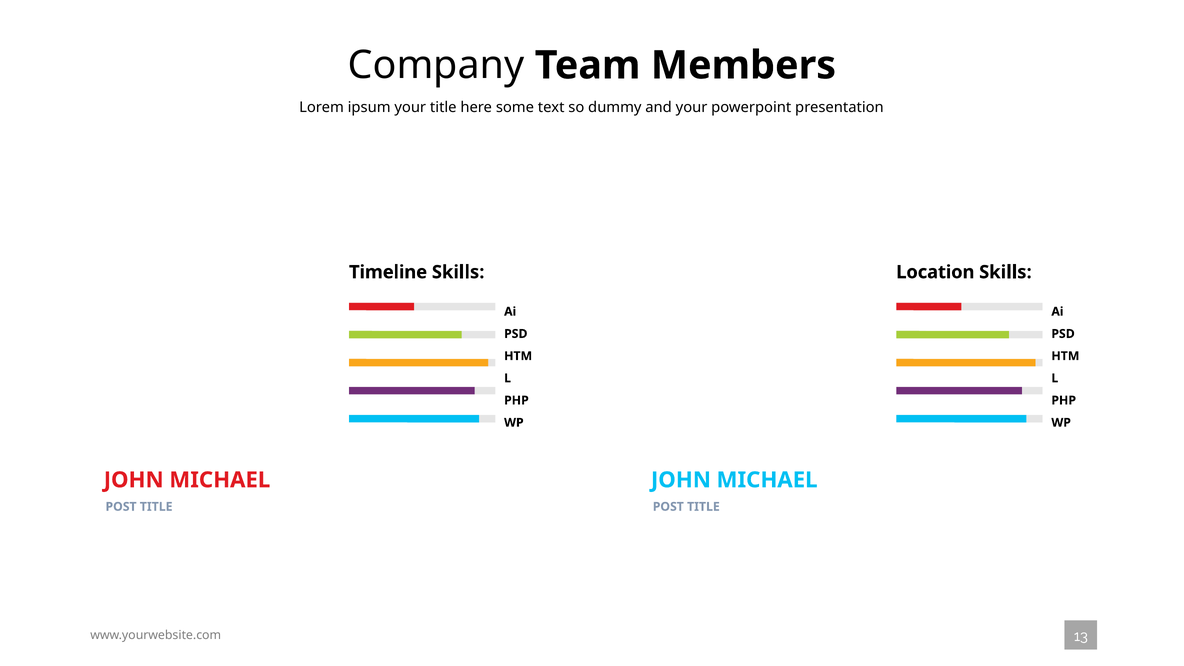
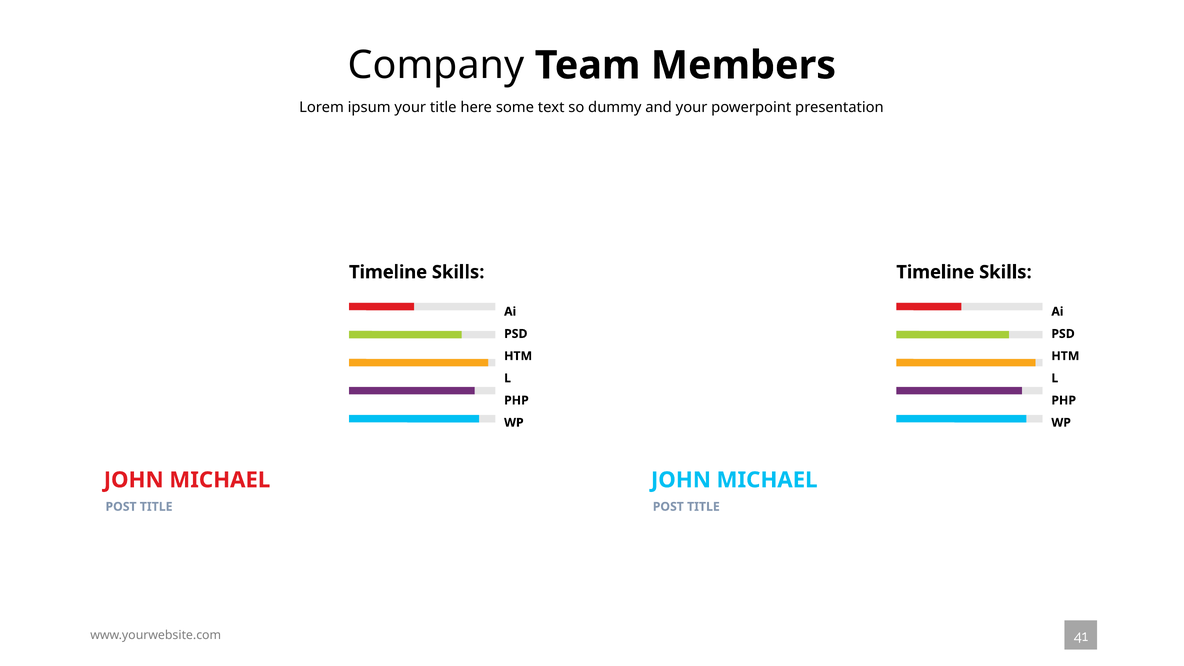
Location at (935, 272): Location -> Timeline
13: 13 -> 41
